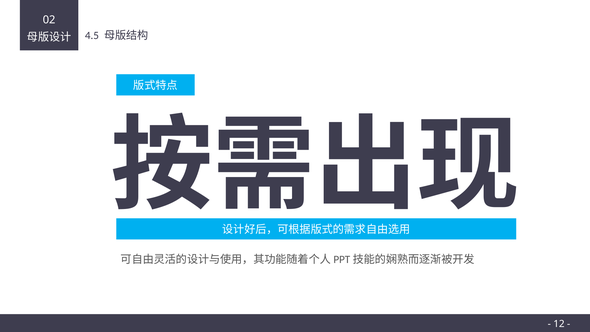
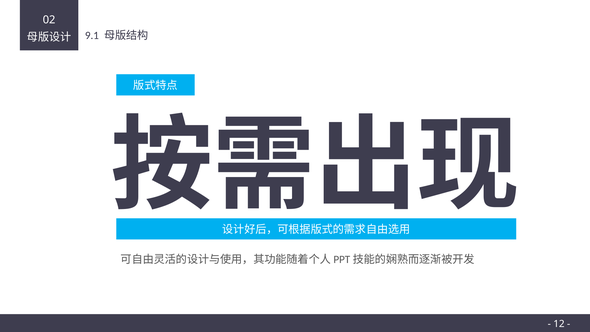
4.5: 4.5 -> 9.1
